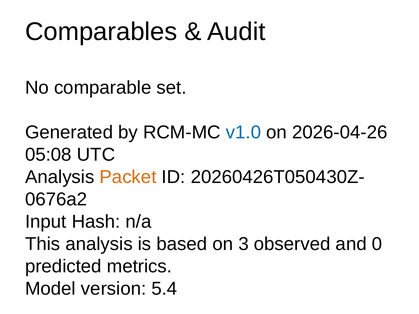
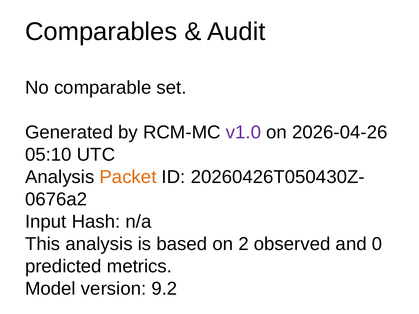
v1.0 colour: blue -> purple
05:08: 05:08 -> 05:10
3: 3 -> 2
5.4: 5.4 -> 9.2
